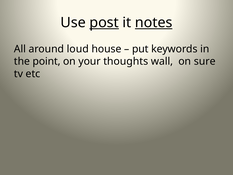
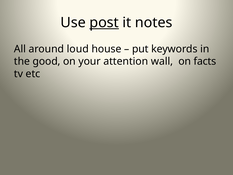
notes underline: present -> none
point: point -> good
thoughts: thoughts -> attention
sure: sure -> facts
